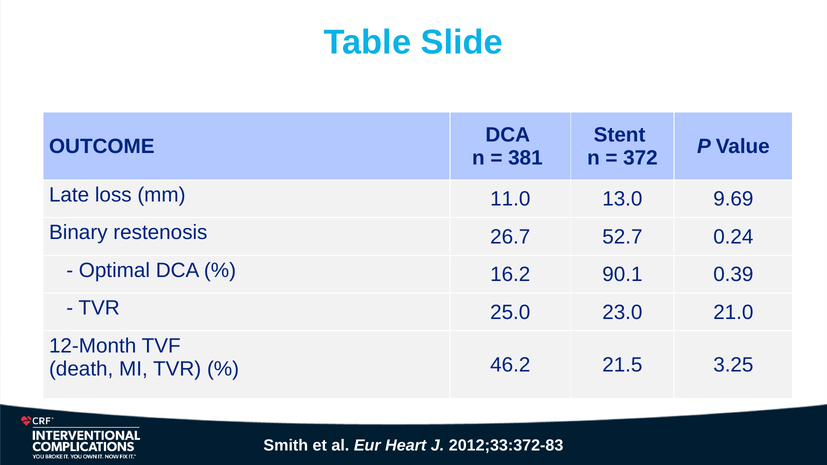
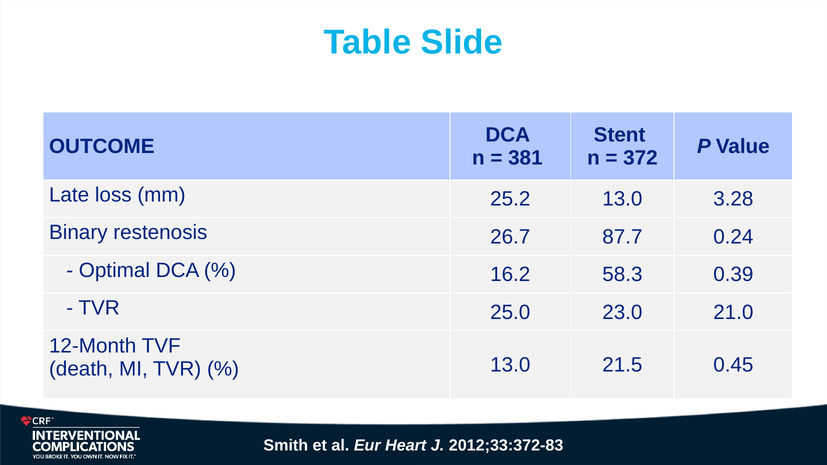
11.0: 11.0 -> 25.2
9.69: 9.69 -> 3.28
52.7: 52.7 -> 87.7
90.1: 90.1 -> 58.3
46.2 at (510, 365): 46.2 -> 13.0
3.25: 3.25 -> 0.45
